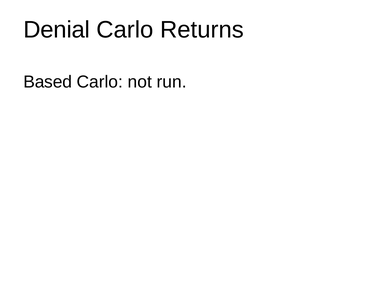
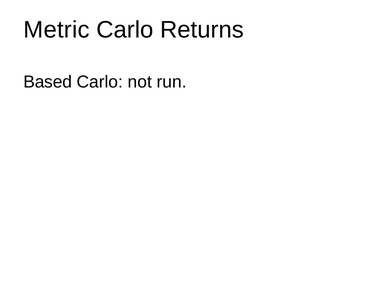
Denial: Denial -> Metric
